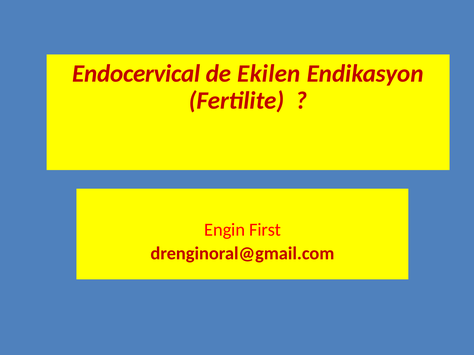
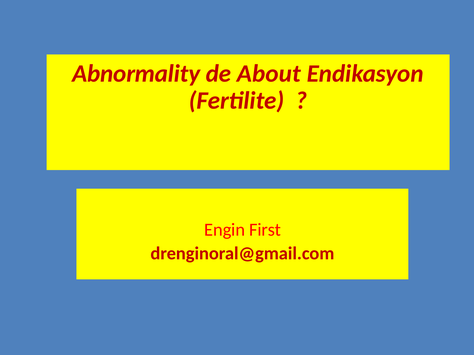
Endocervical: Endocervical -> Abnormality
Ekilen: Ekilen -> About
